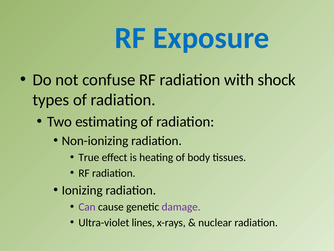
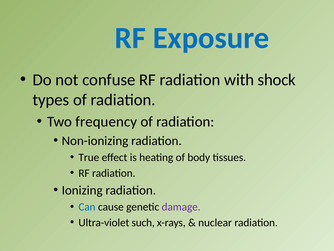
estimating: estimating -> frequency
Can colour: purple -> blue
lines: lines -> such
